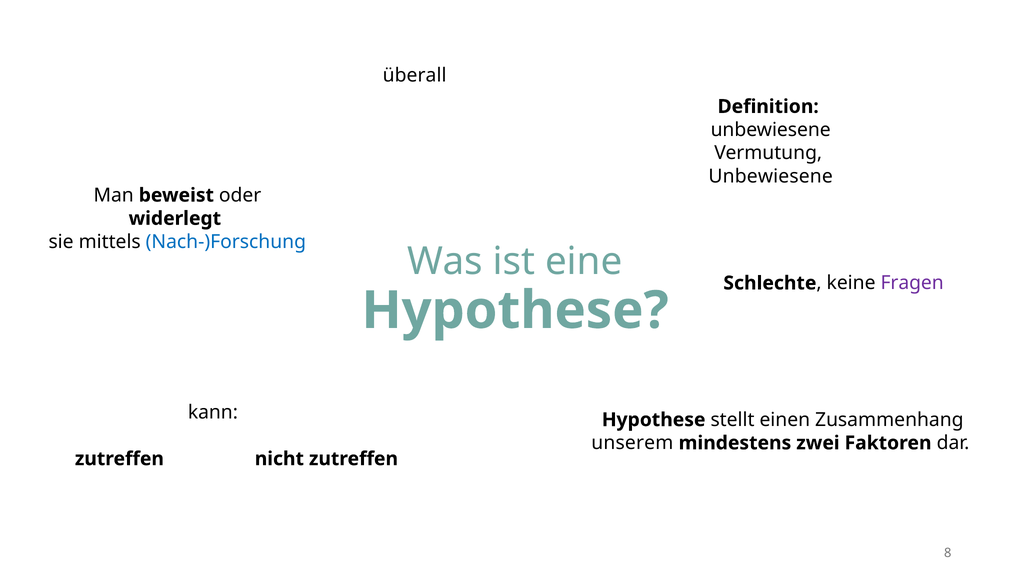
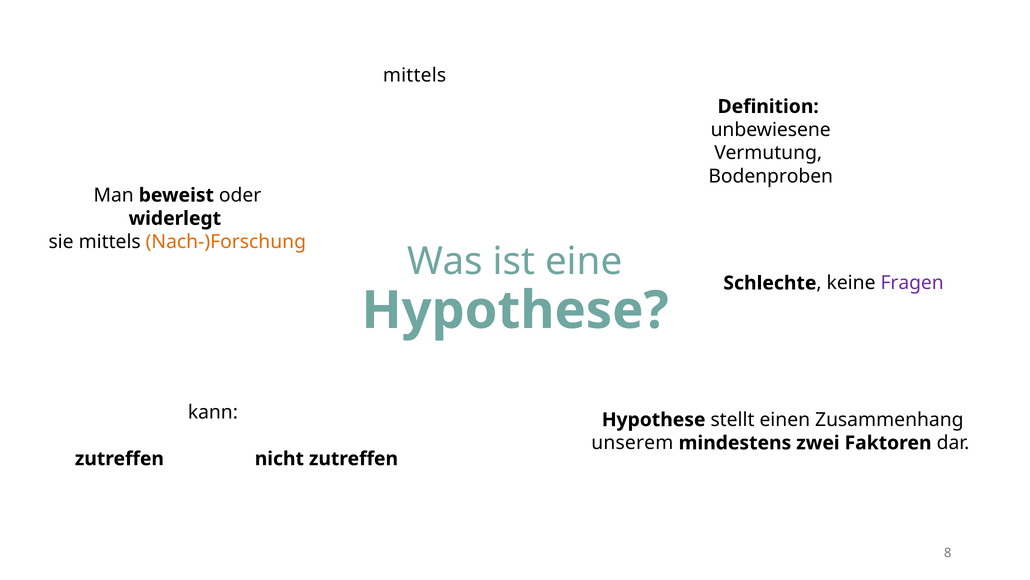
überall at (415, 75): überall -> mittels
Unbewiesene at (771, 176): Unbewiesene -> Bodenproben
Nach-)Forschung colour: blue -> orange
